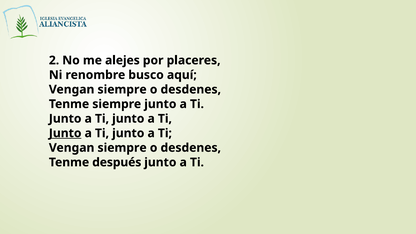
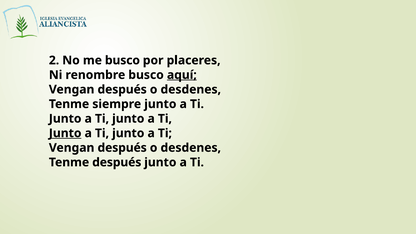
me alejes: alejes -> busco
aquí underline: none -> present
siempre at (122, 89): siempre -> después
siempre at (122, 148): siempre -> después
